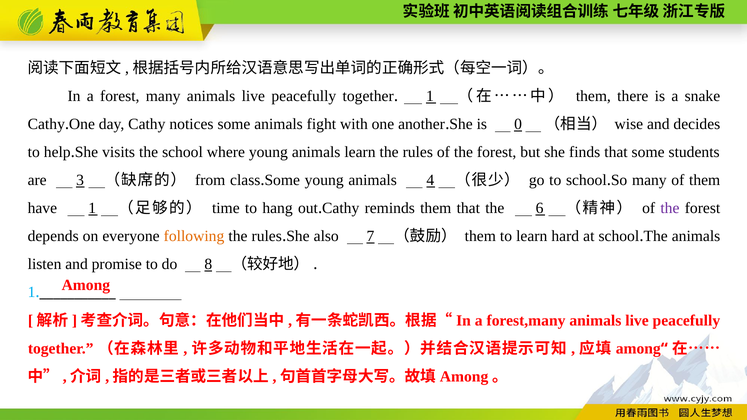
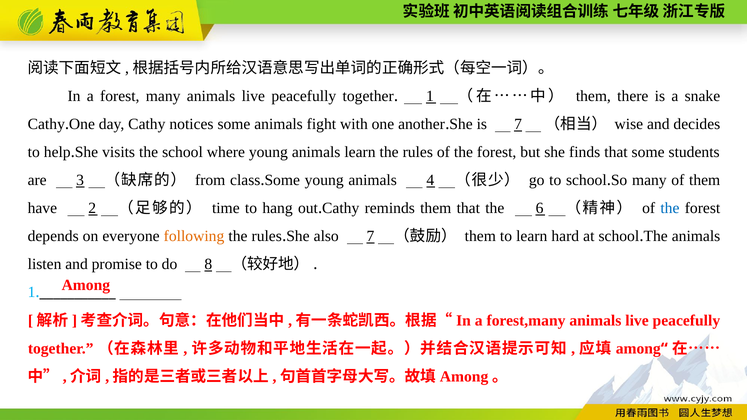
is 0: 0 -> 7
have 1: 1 -> 2
the at (670, 208) colour: purple -> blue
